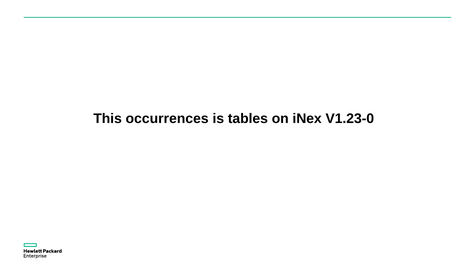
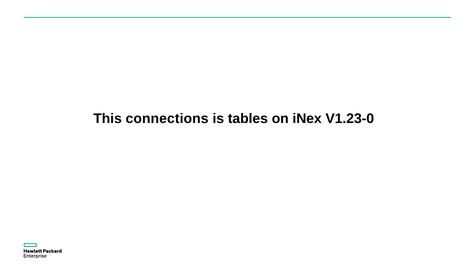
occurrences: occurrences -> connections
